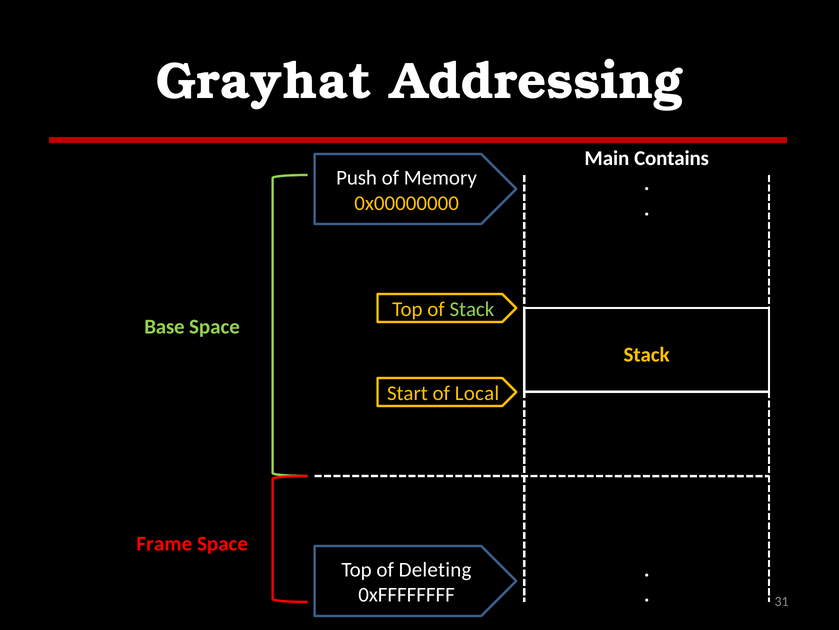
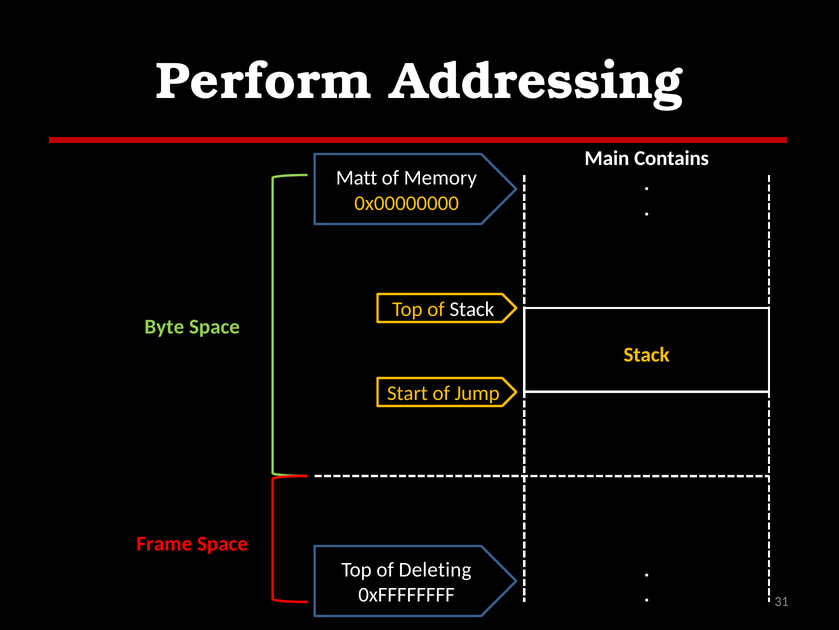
Grayhat: Grayhat -> Perform
Push: Push -> Matt
Stack at (472, 309) colour: light green -> white
Base: Base -> Byte
Local: Local -> Jump
